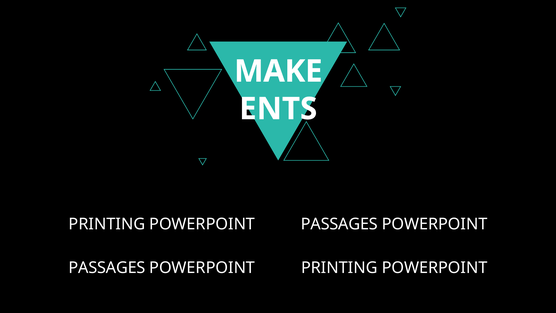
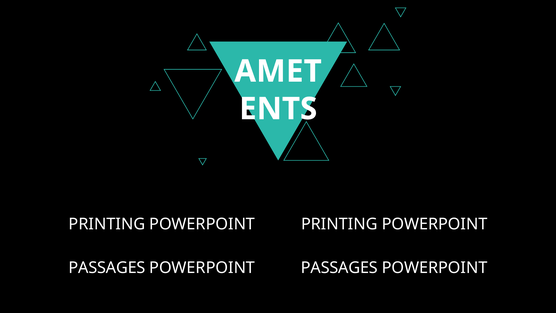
MAKE: MAKE -> AMET
PASSAGES at (339, 224): PASSAGES -> PRINTING
PRINTING at (339, 267): PRINTING -> PASSAGES
